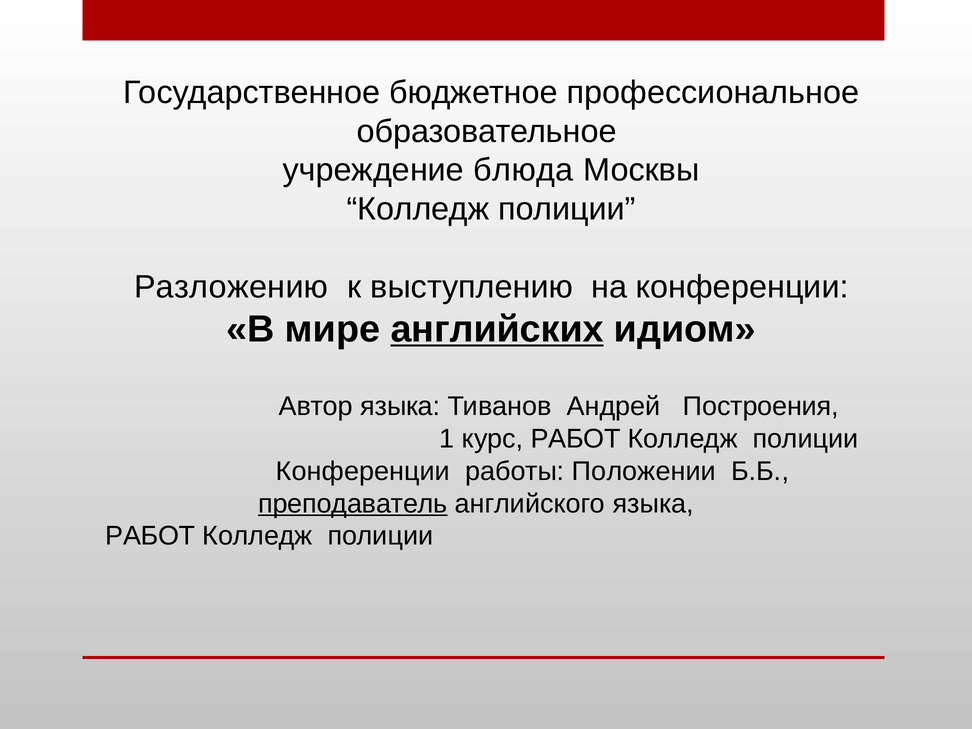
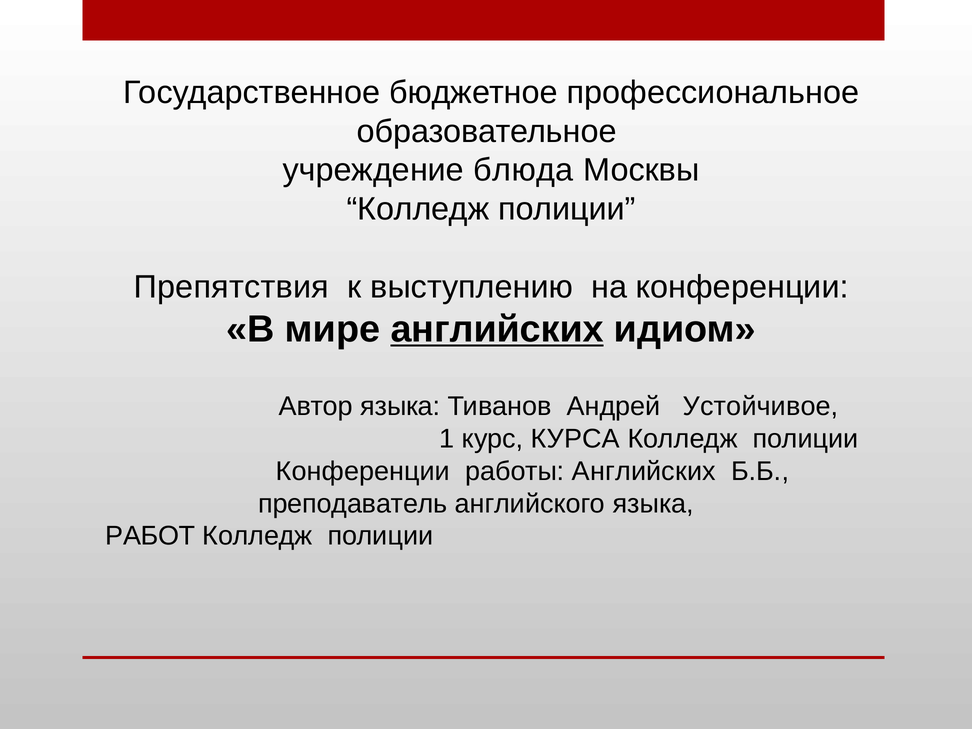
Разложению: Разложению -> Препятствия
Построения: Построения -> Устойчивое
курс РАБОТ: РАБОТ -> КУРСА
работы Положении: Положении -> Английских
преподаватель underline: present -> none
